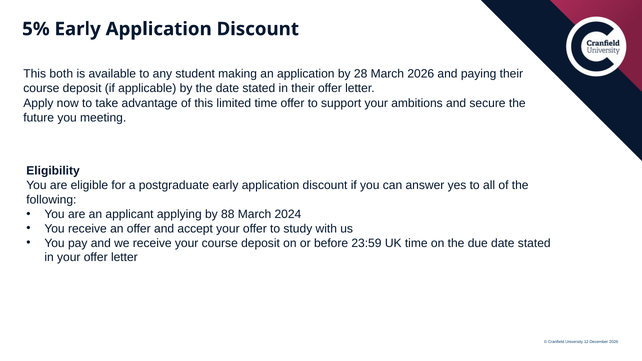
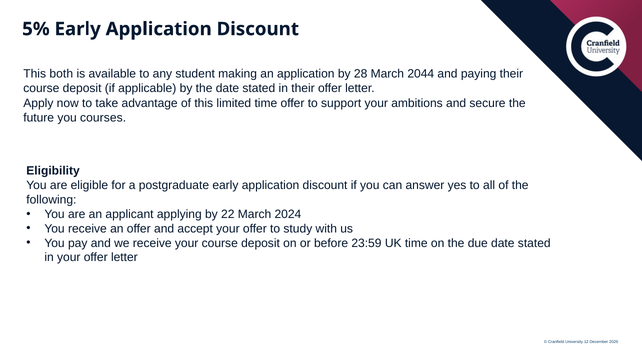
March 2026: 2026 -> 2044
meeting: meeting -> courses
88: 88 -> 22
